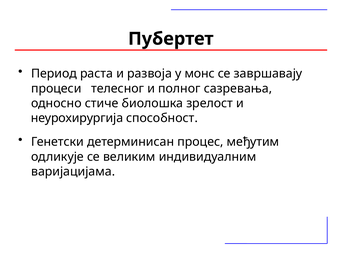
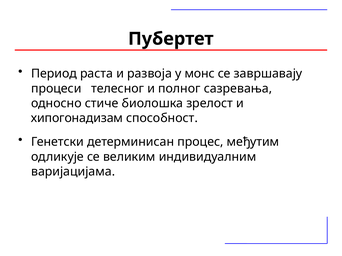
неурохирургија: неурохирургија -> хипогонадизам
